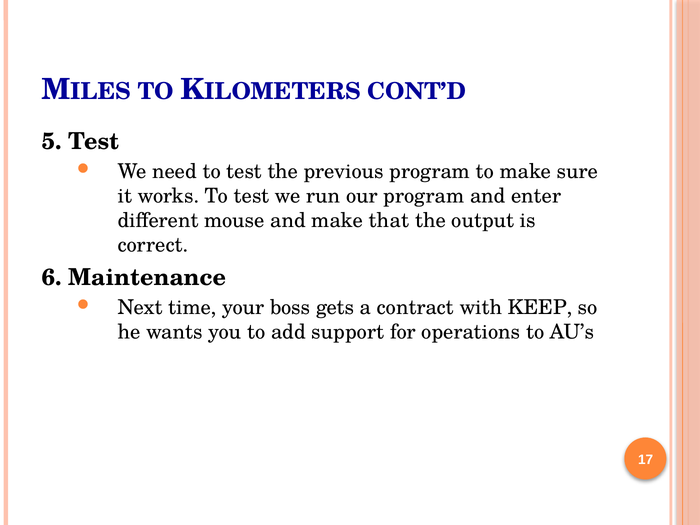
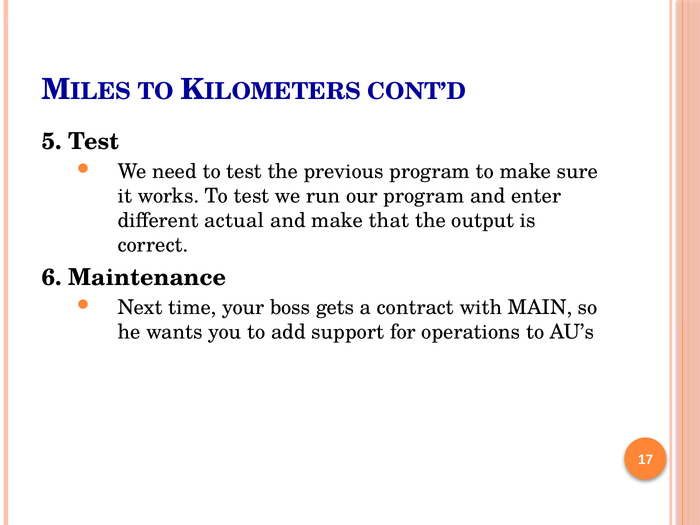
mouse: mouse -> actual
KEEP: KEEP -> MAIN
